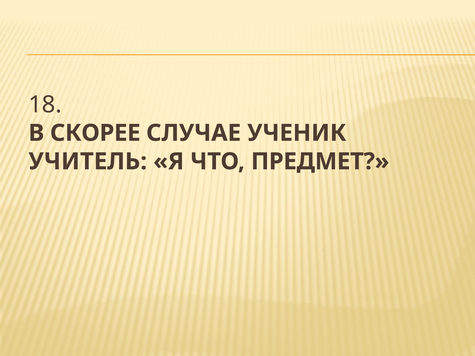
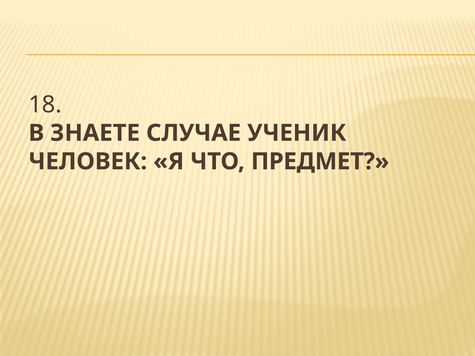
СКОРЕЕ: СКОРЕЕ -> ЗНАЕТЕ
УЧИТЕЛЬ: УЧИТЕЛЬ -> ЧЕЛОВЕК
